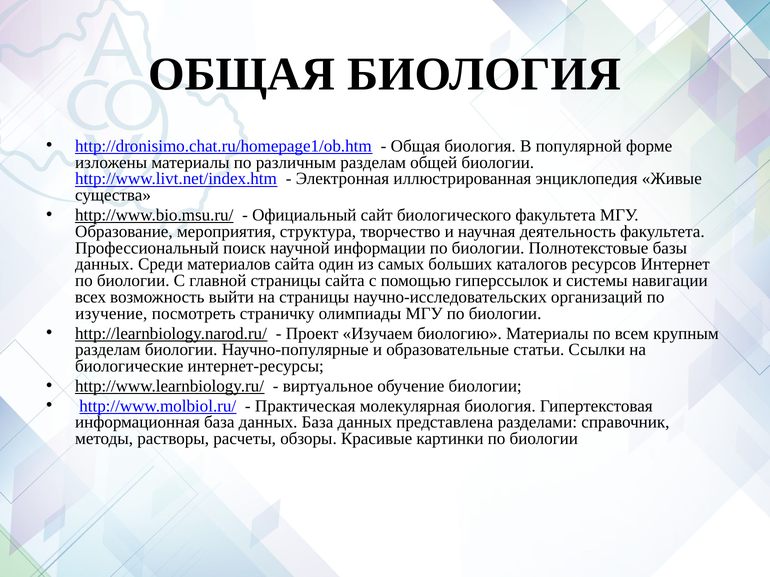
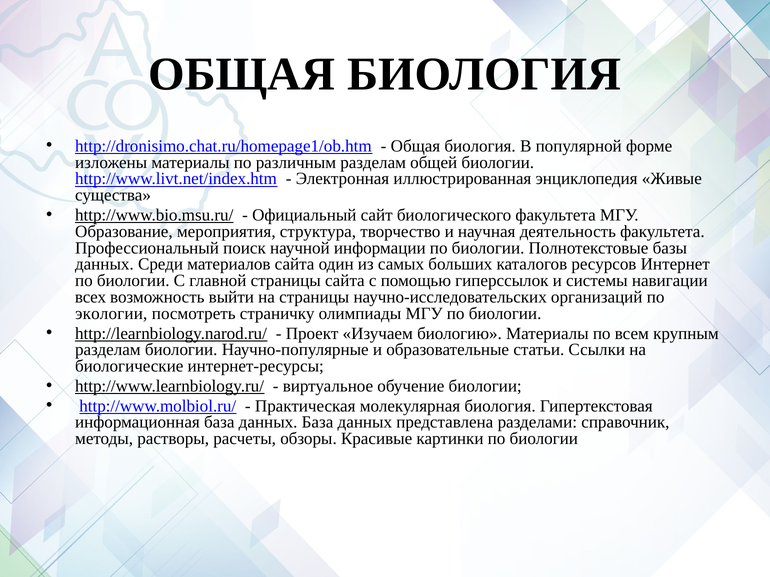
изучение: изучение -> экологии
